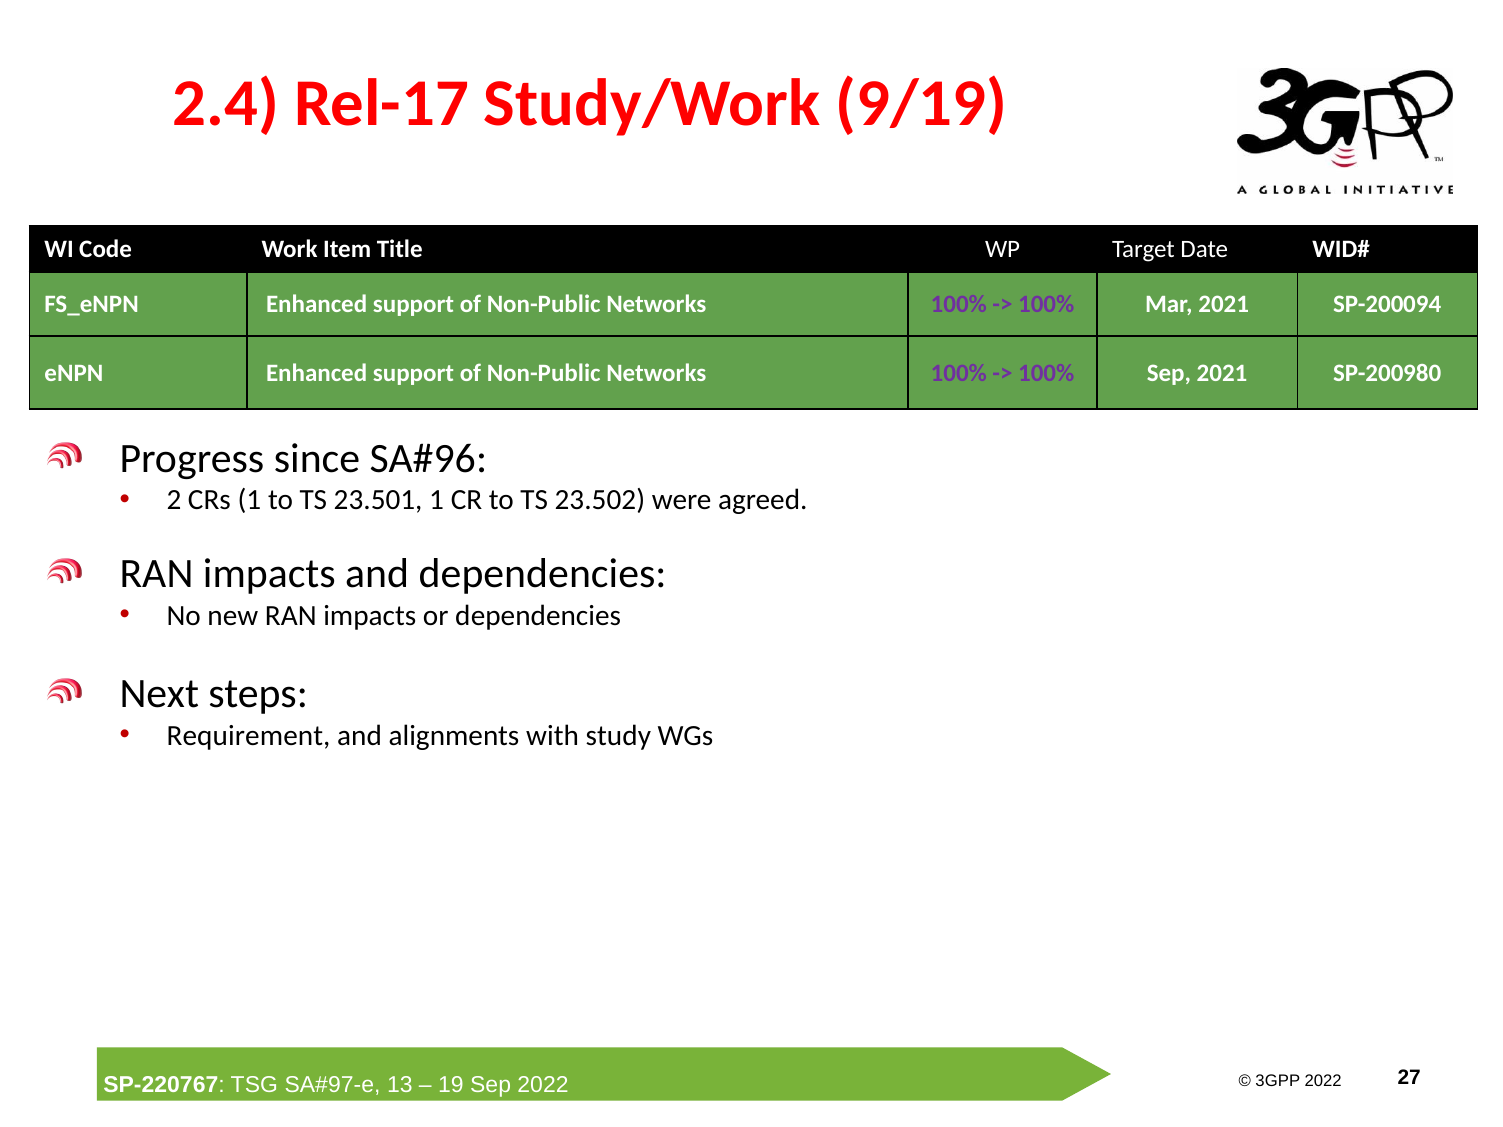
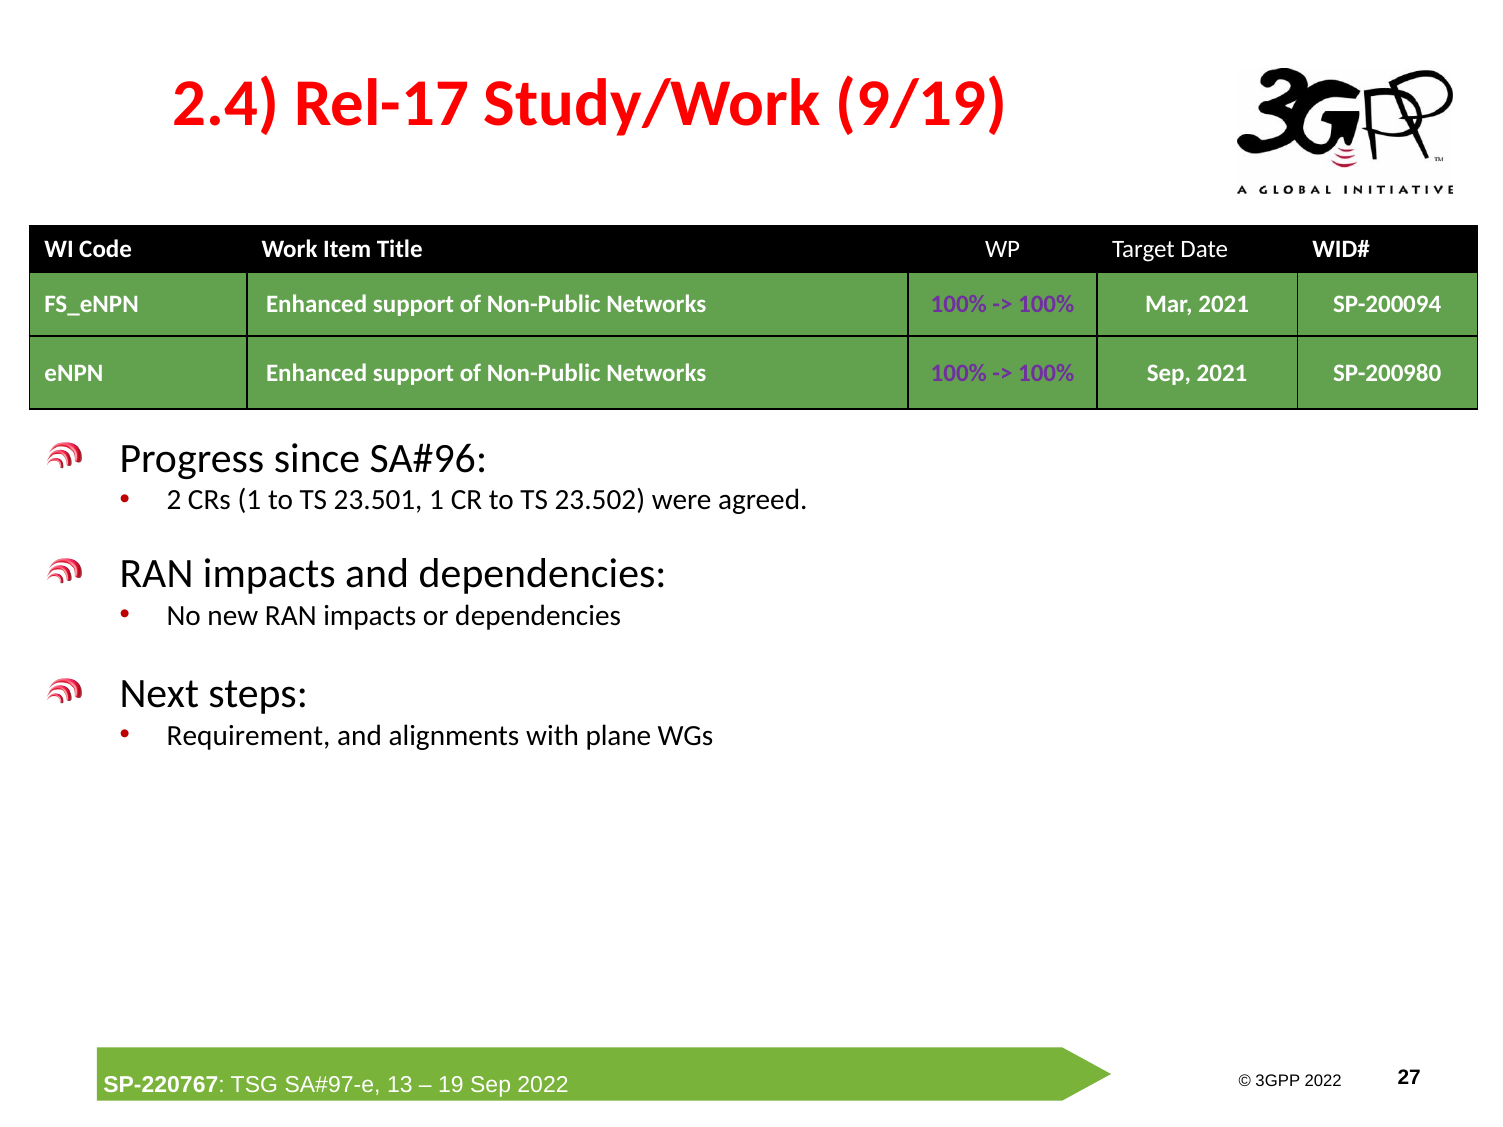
study: study -> plane
